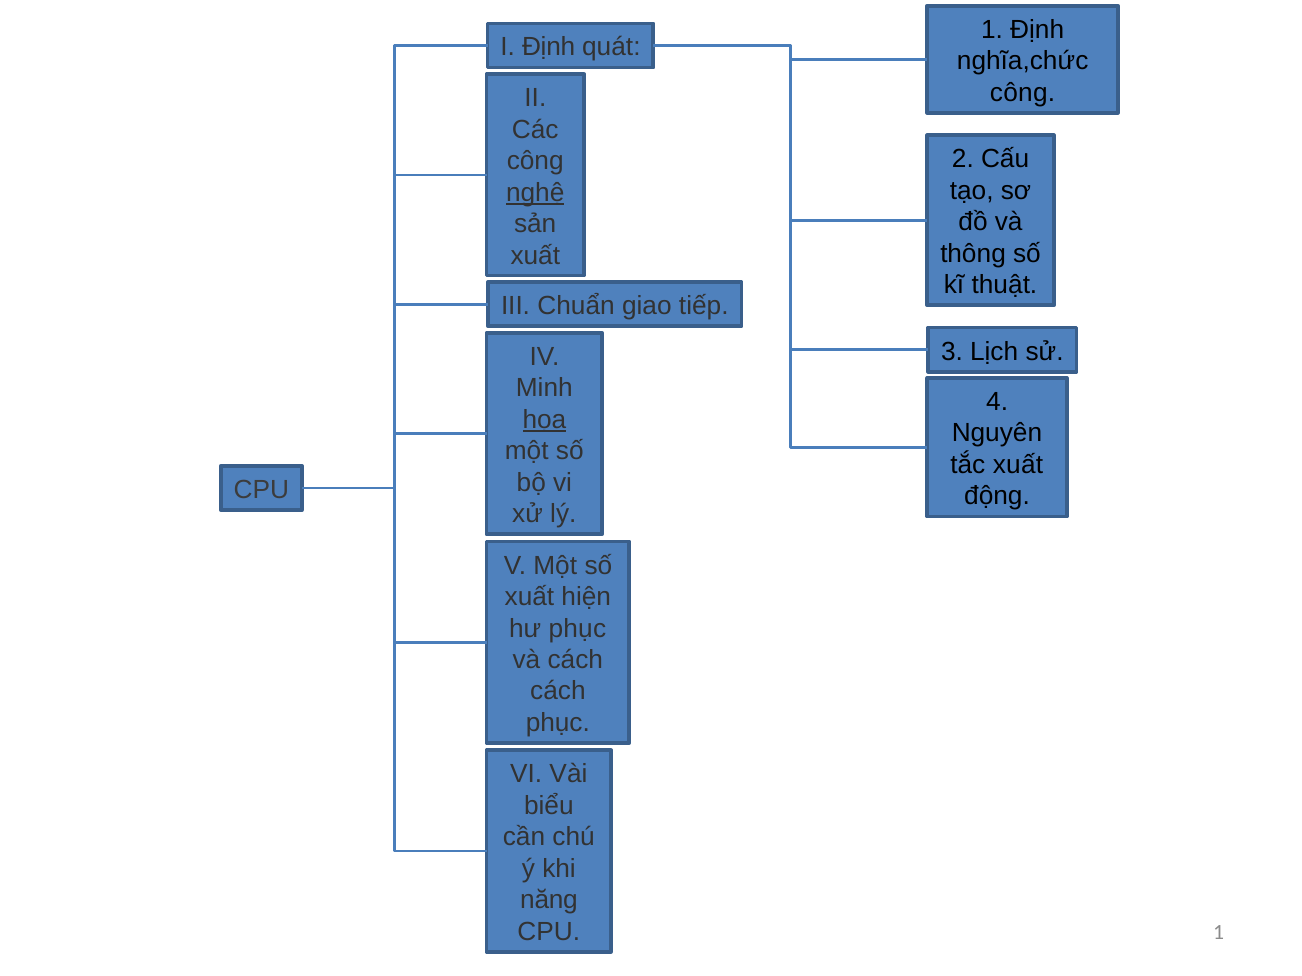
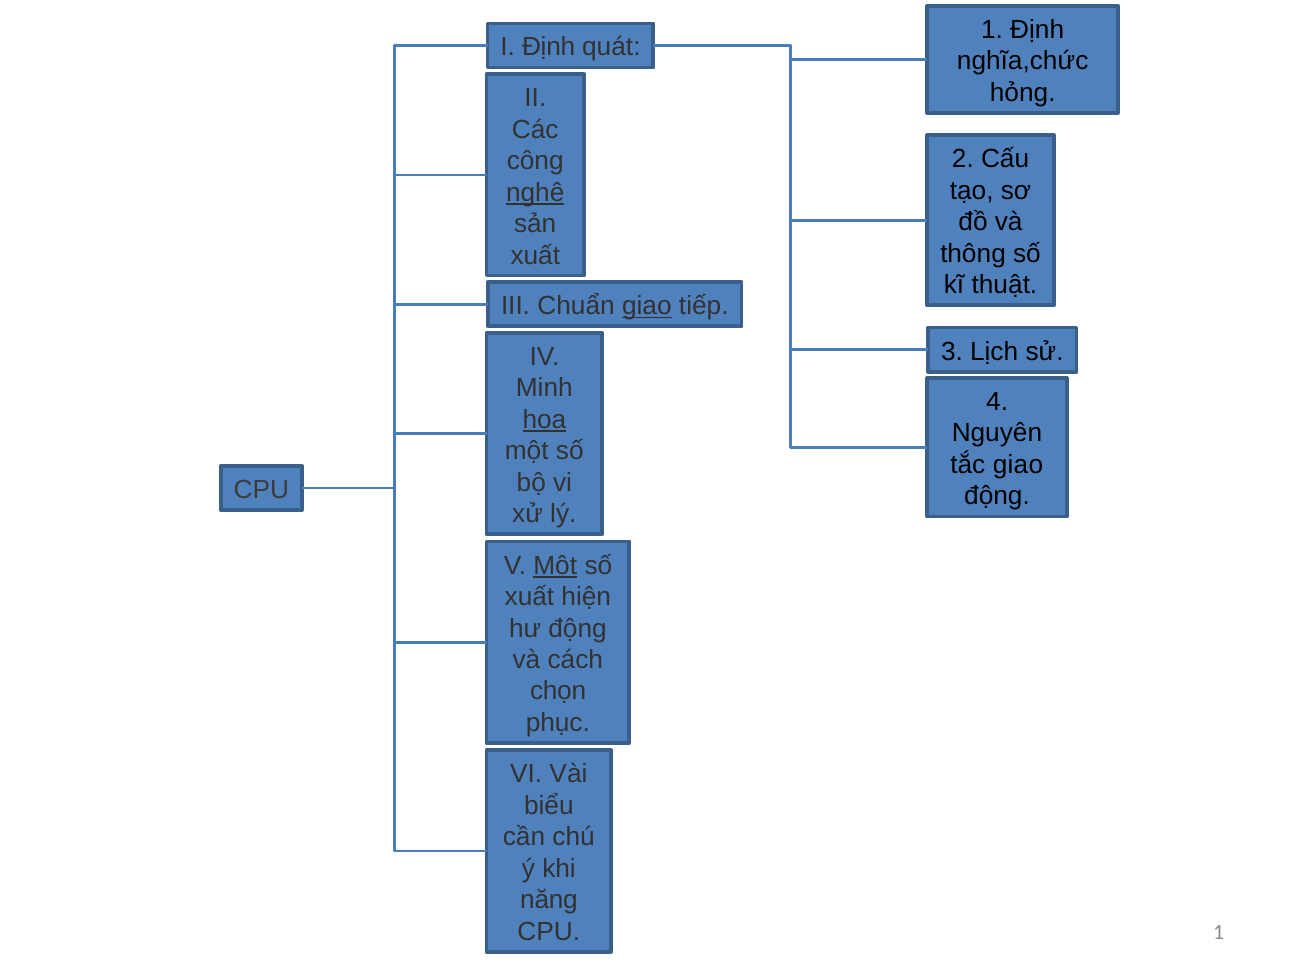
công at (1023, 93): công -> hỏng
giao at (647, 306) underline: none -> present
tắc xuất: xuất -> giao
Một at (555, 566) underline: none -> present
hư phục: phục -> động
cách at (558, 692): cách -> chọn
